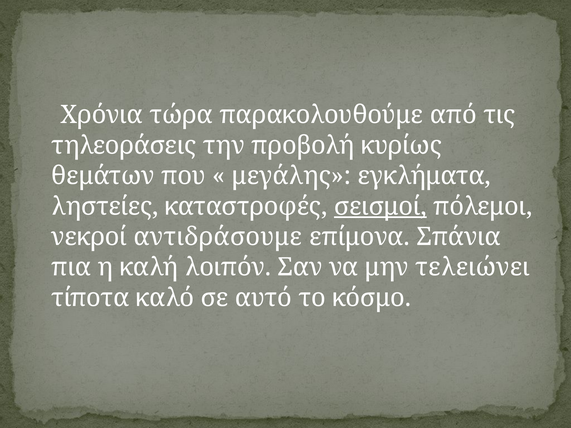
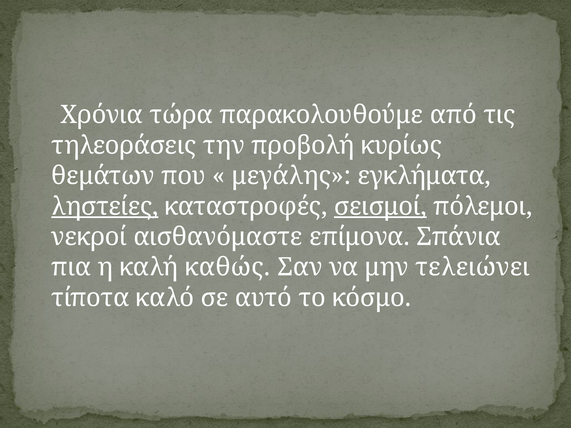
ληστείες underline: none -> present
αντιδράσουμε: αντιδράσουμε -> αισθανόμαστε
λοιπόν: λοιπόν -> καθώς
